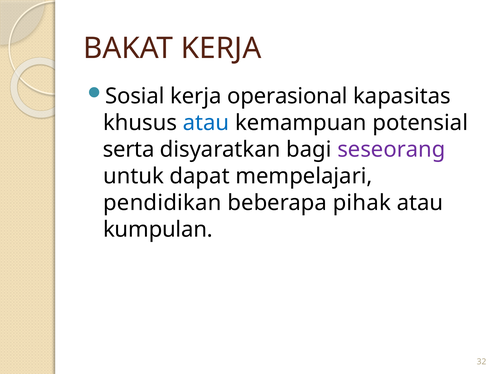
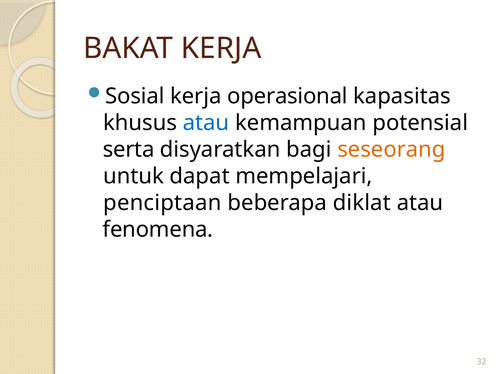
seseorang colour: purple -> orange
pendidikan: pendidikan -> penciptaan
pihak: pihak -> diklat
kumpulan: kumpulan -> fenomena
